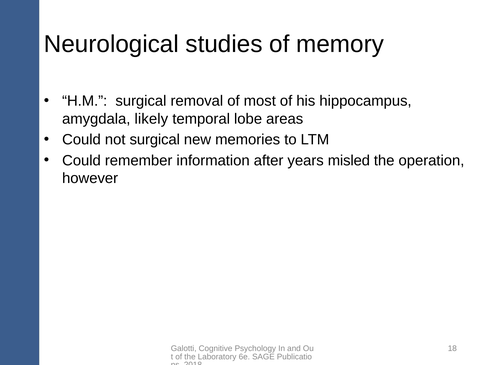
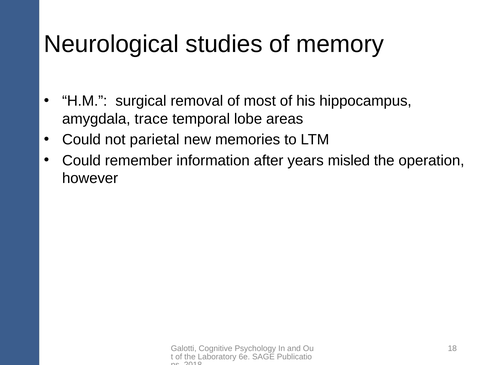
likely: likely -> trace
not surgical: surgical -> parietal
